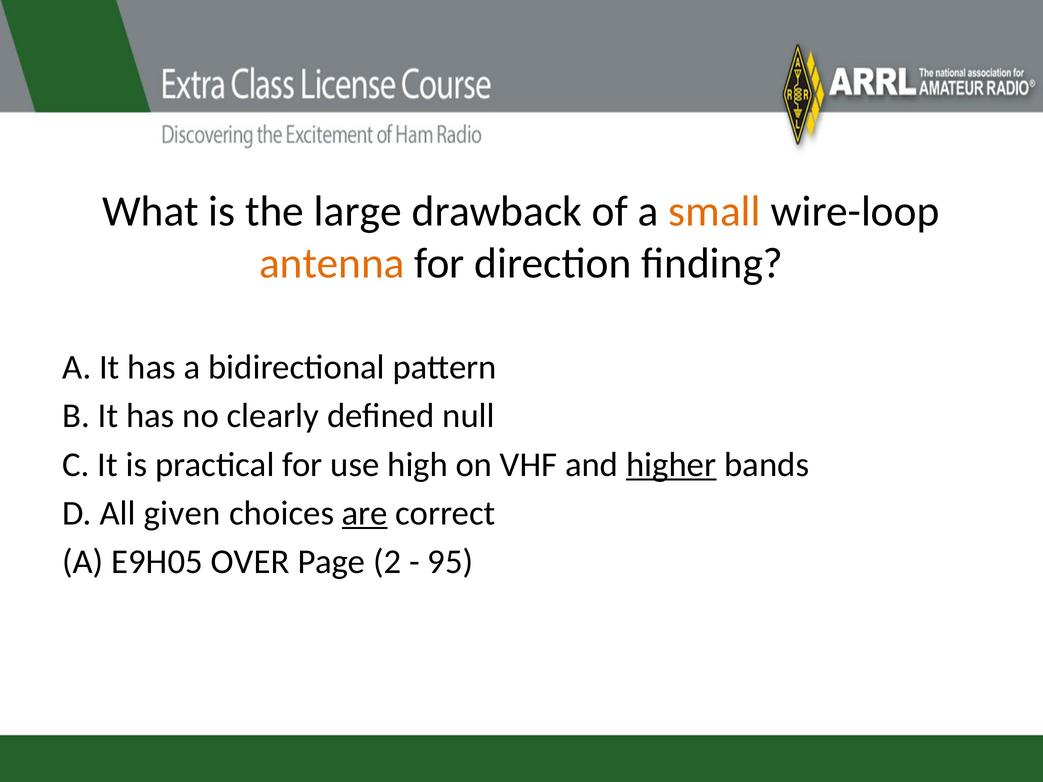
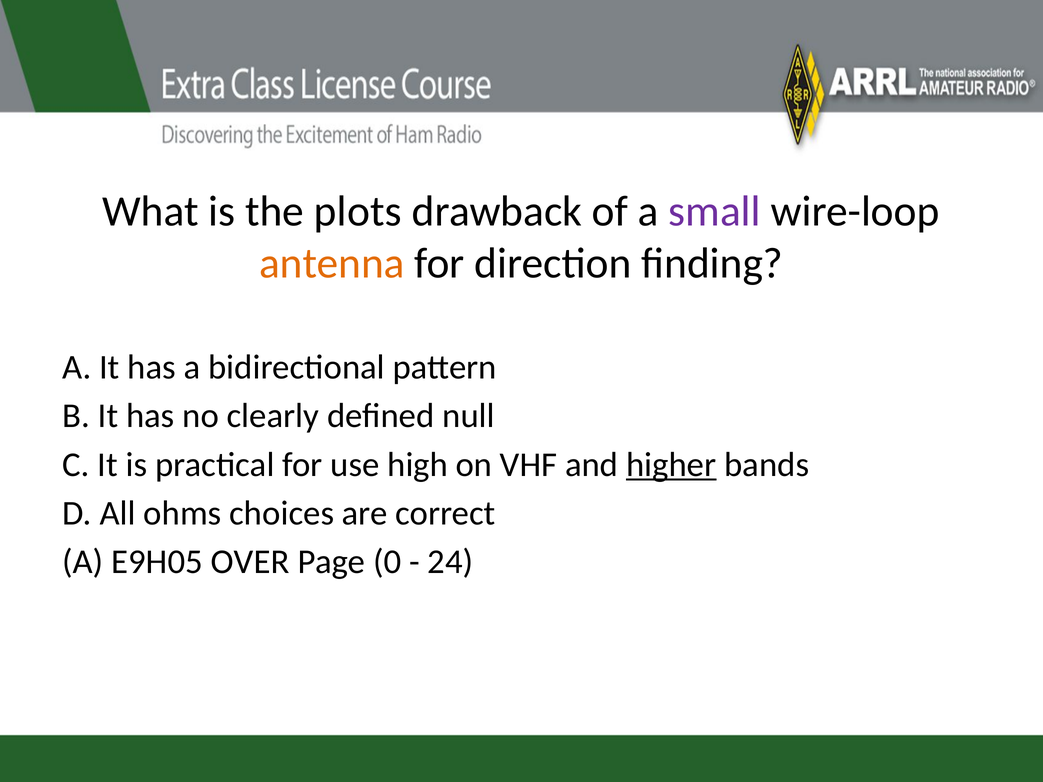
large: large -> plots
small colour: orange -> purple
given: given -> ohms
are underline: present -> none
2: 2 -> 0
95: 95 -> 24
